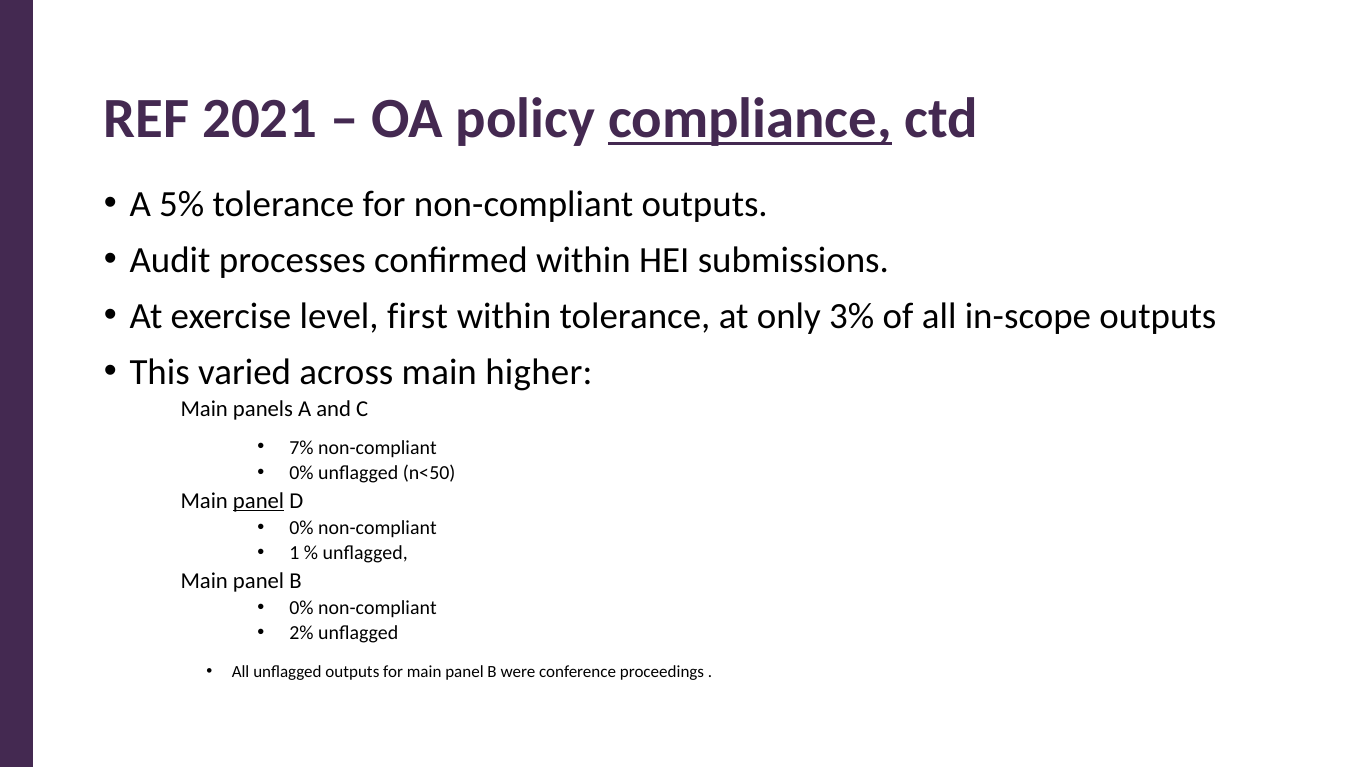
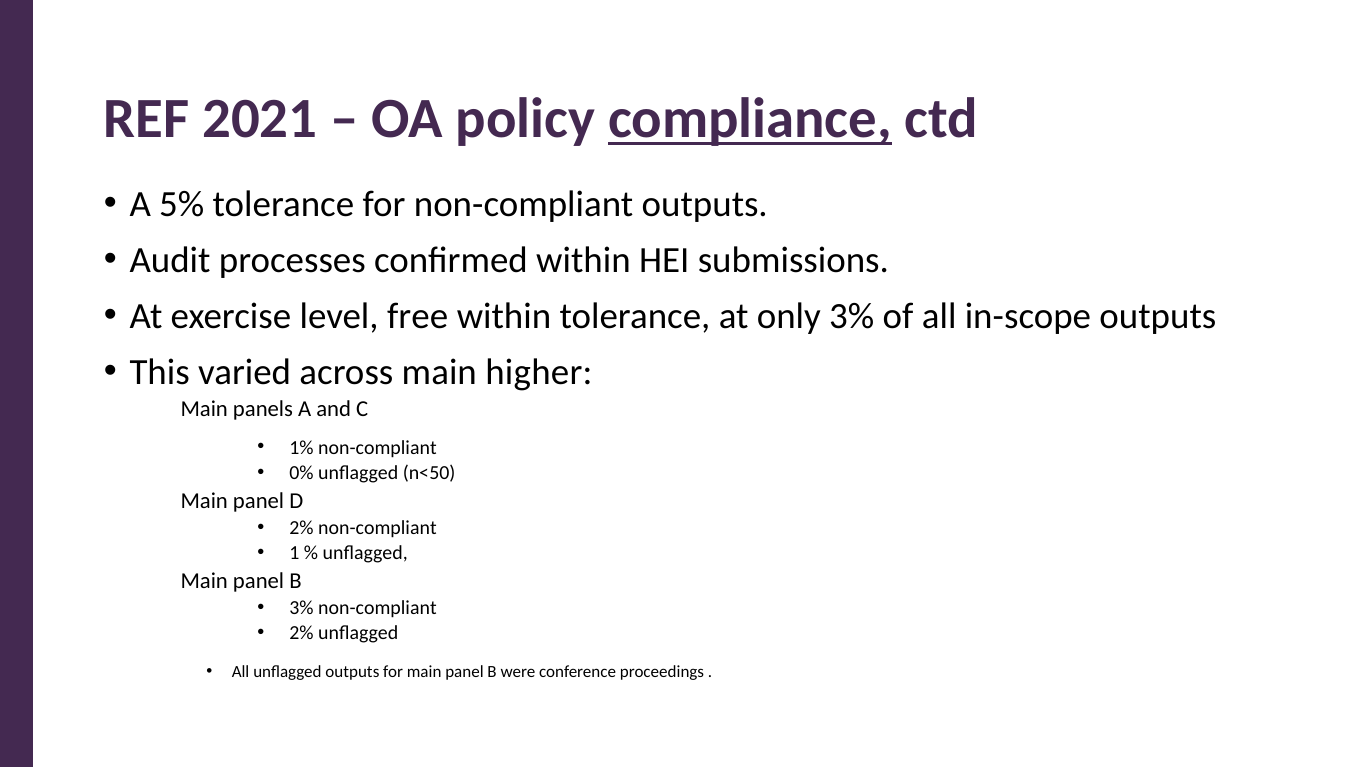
first: first -> free
7%: 7% -> 1%
panel at (259, 501) underline: present -> none
0% at (302, 528): 0% -> 2%
0% at (302, 608): 0% -> 3%
